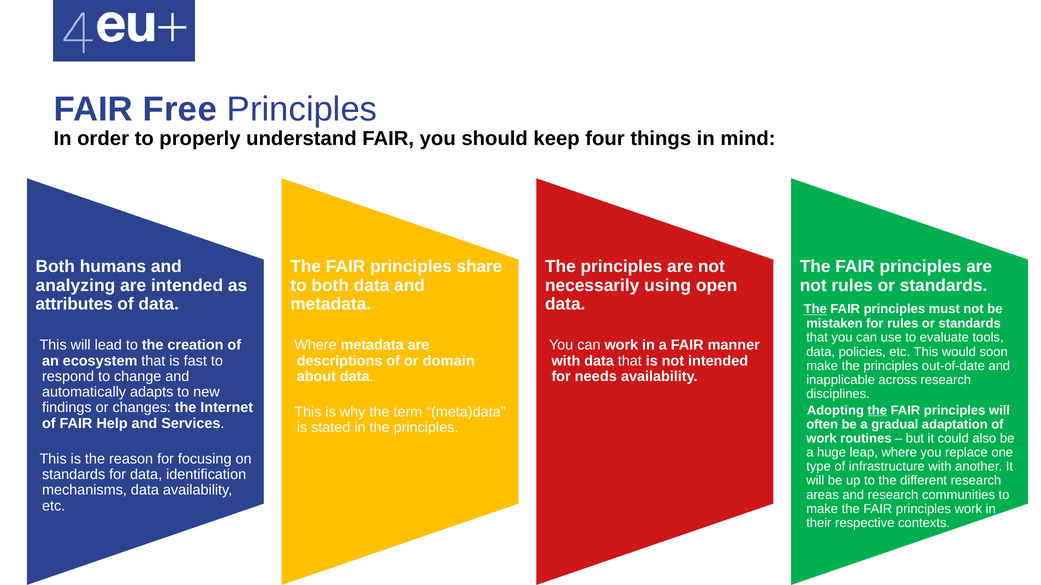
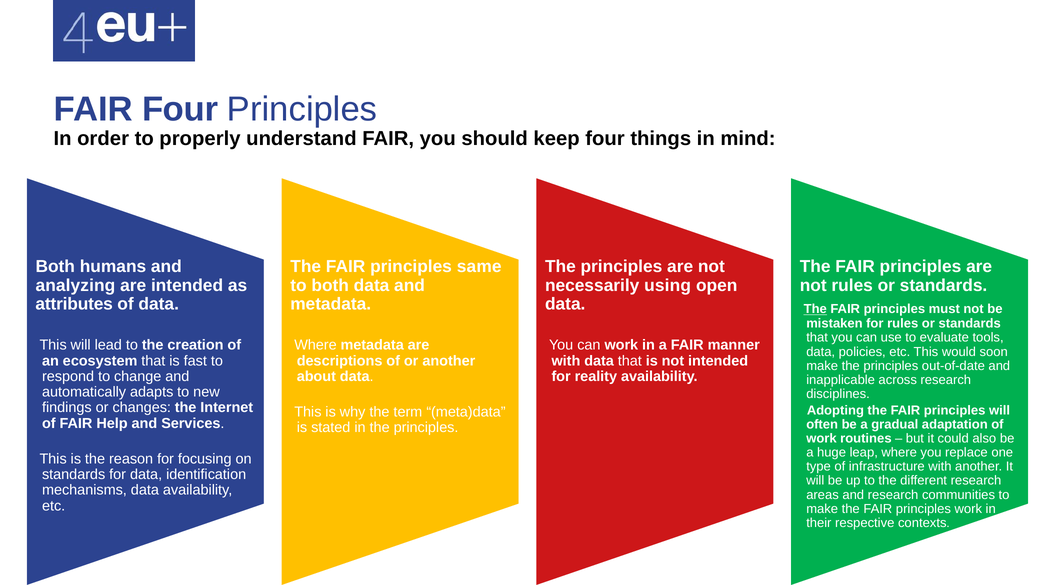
FAIR Free: Free -> Four
share: share -> same
or domain: domain -> another
needs: needs -> reality
the at (877, 411) underline: present -> none
